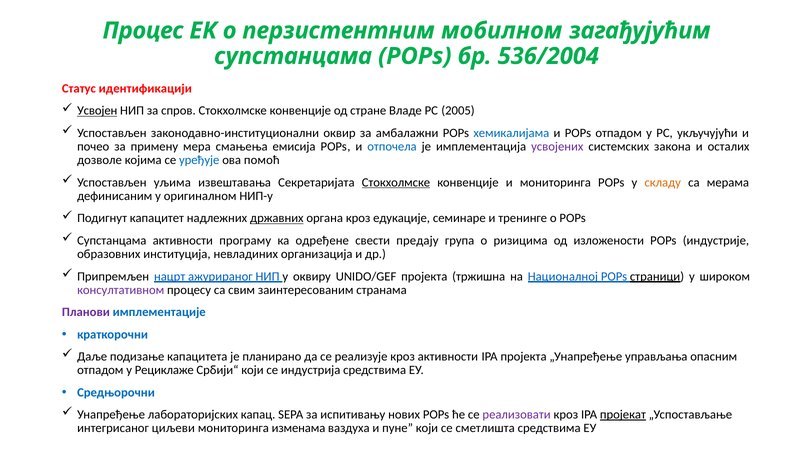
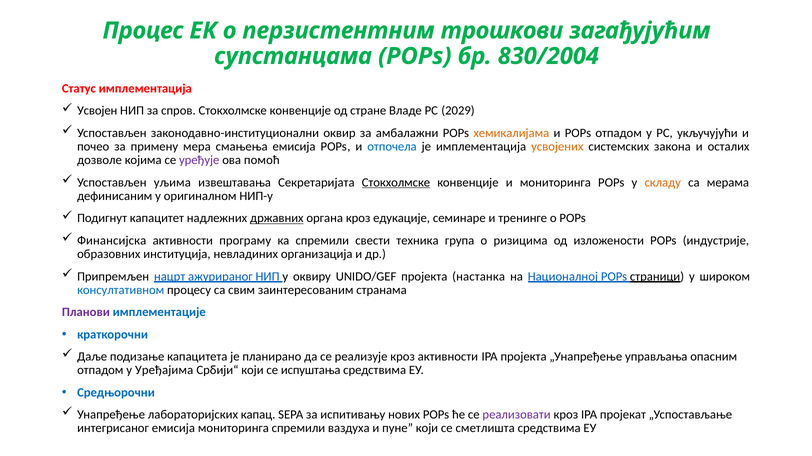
мобилном: мобилном -> трошкови
536/2004: 536/2004 -> 830/2004
Статус идентификацији: идентификацији -> имплементација
Усвојен underline: present -> none
2005: 2005 -> 2029
хемикалијама colour: blue -> orange
усвојених colour: purple -> orange
уређује colour: blue -> purple
Супстанцама at (112, 241): Супстанцама -> Финансијска
ка одређене: одређене -> спремили
предају: предају -> техника
тржишна: тржишна -> настанка
консултативном colour: purple -> blue
Рециклаже: Рециклаже -> Уређајима
индустрија: индустрија -> испуштања
пројекат underline: present -> none
интегрисаног циљеви: циљеви -> емисија
мониторинга изменама: изменама -> спремили
